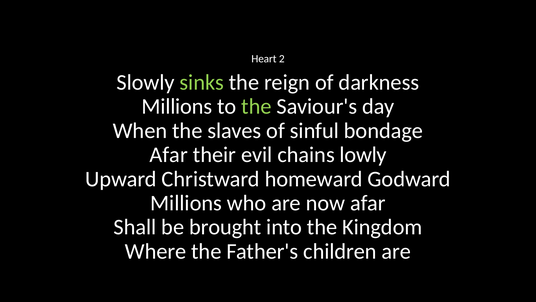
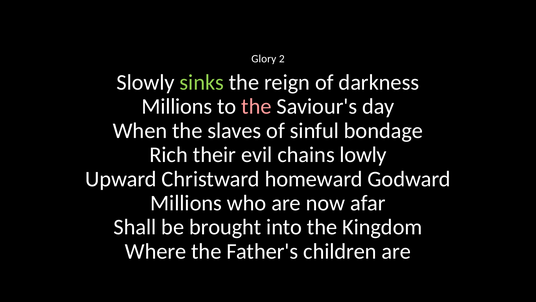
Heart: Heart -> Glory
the at (256, 106) colour: light green -> pink
Afar at (169, 155): Afar -> Rich
